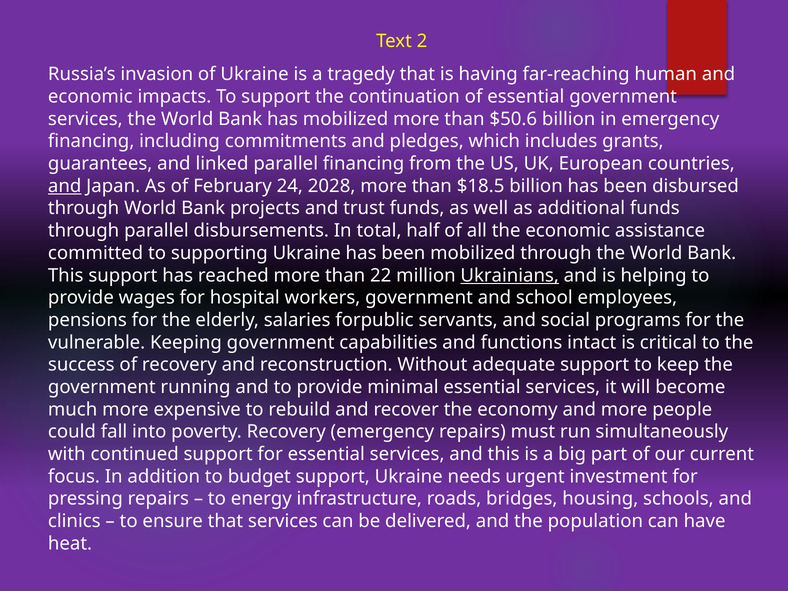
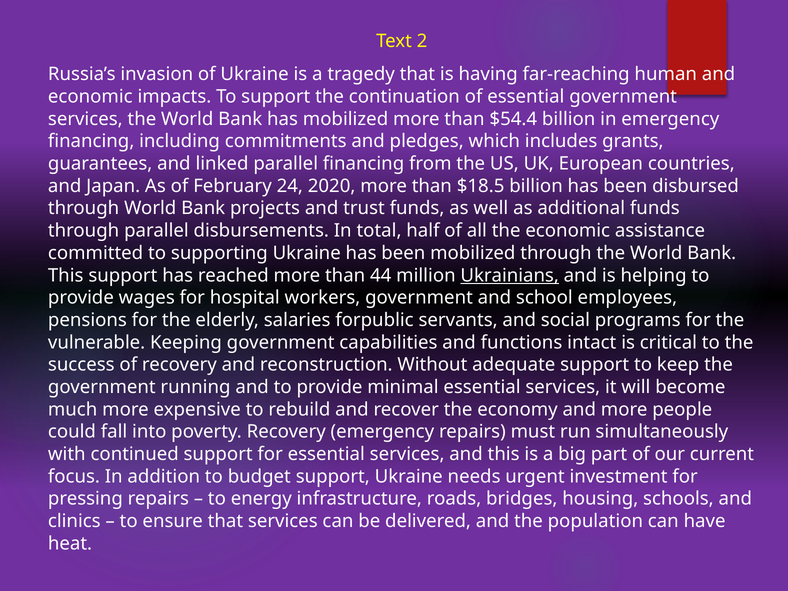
$50.6: $50.6 -> $54.4
and at (65, 186) underline: present -> none
2028: 2028 -> 2020
22: 22 -> 44
